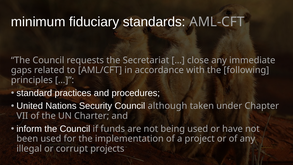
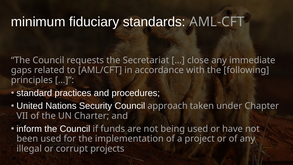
although: although -> approach
